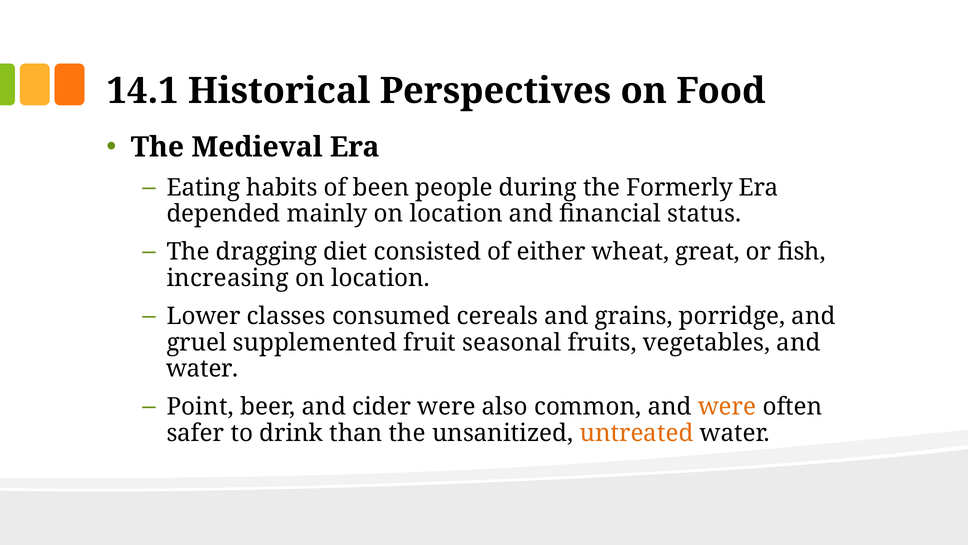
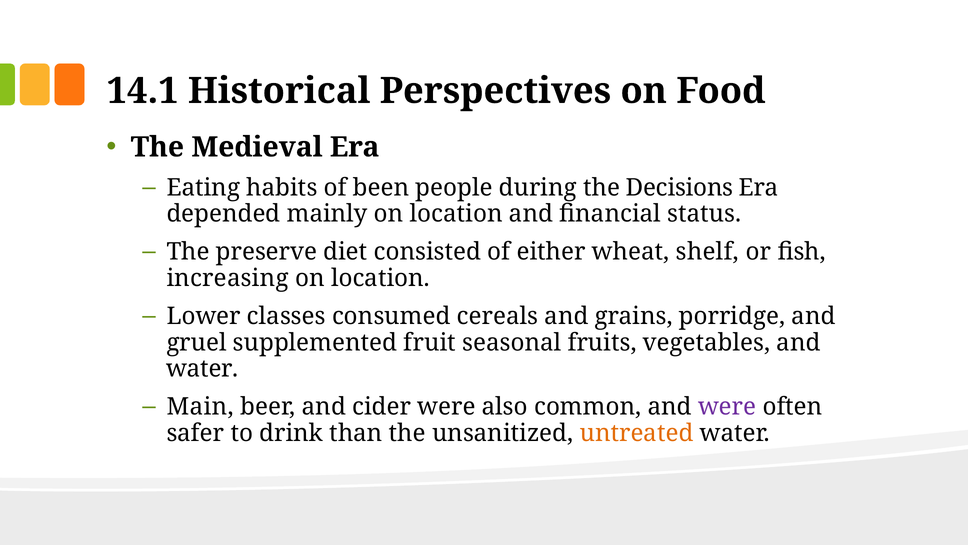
Formerly: Formerly -> Decisions
dragging: dragging -> preserve
great: great -> shelf
Point: Point -> Main
were at (727, 407) colour: orange -> purple
